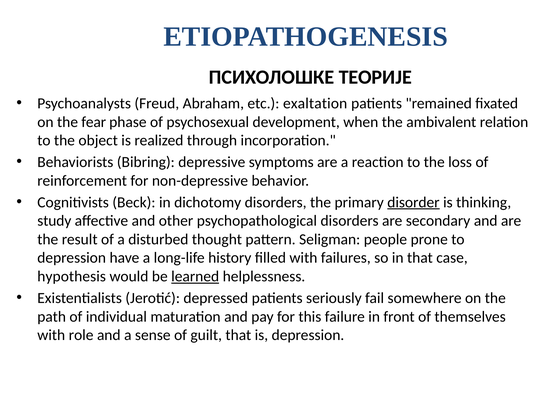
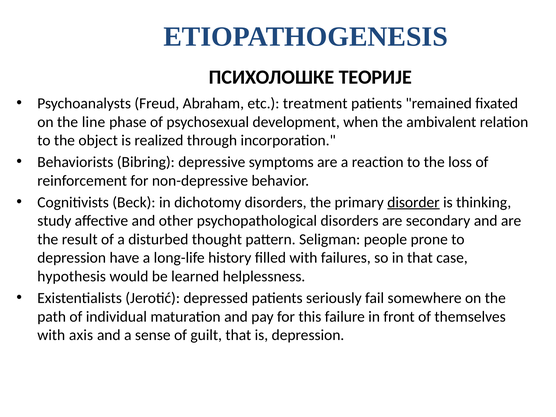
exaltation: exaltation -> treatment
fear: fear -> line
learned underline: present -> none
role: role -> axis
